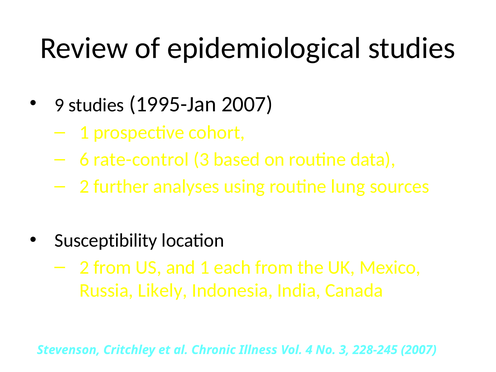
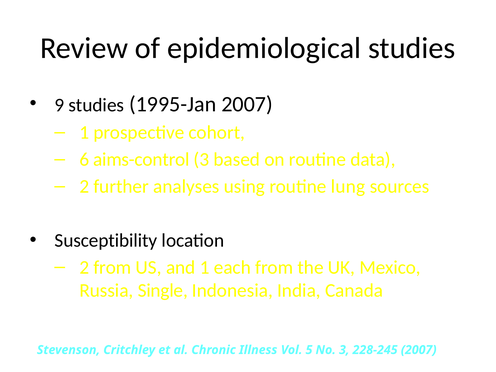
rate-control: rate-control -> aims-control
Likely: Likely -> Single
4: 4 -> 5
